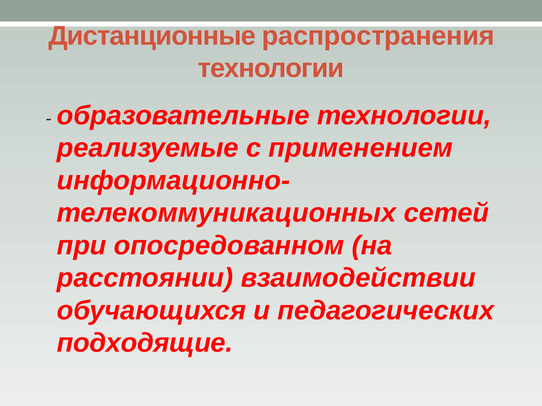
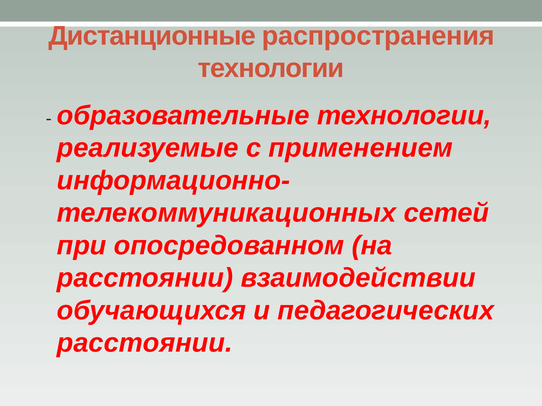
подходящие at (145, 343): подходящие -> расстоянии
